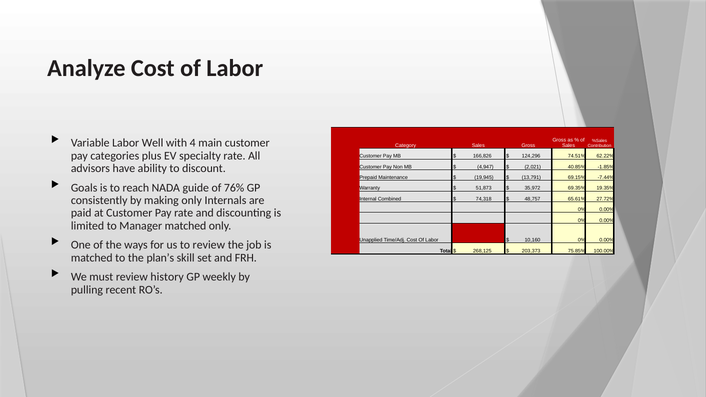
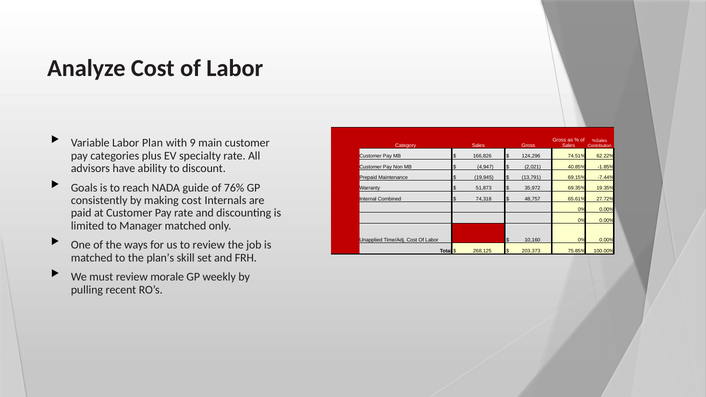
Well: Well -> Plan
4: 4 -> 9
making only: only -> cost
history: history -> morale
